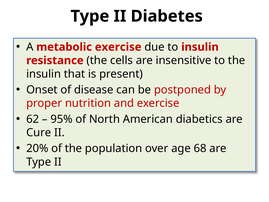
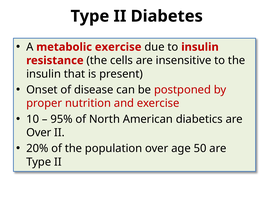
62: 62 -> 10
Cure at (39, 132): Cure -> Over
68: 68 -> 50
